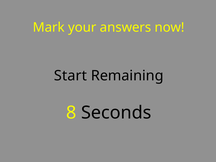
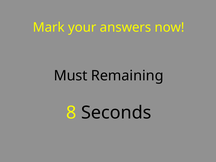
Start: Start -> Must
